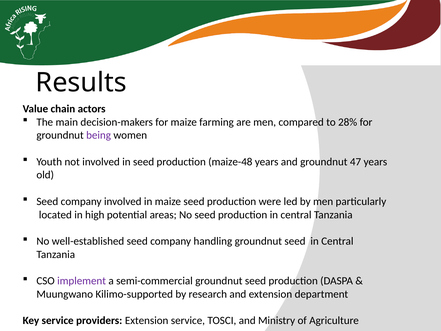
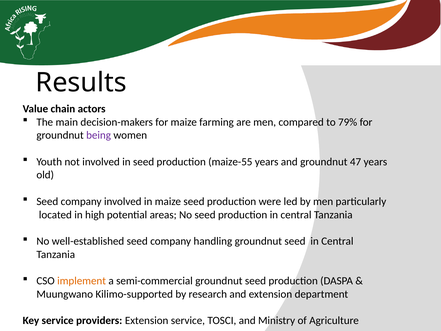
28%: 28% -> 79%
maize-48: maize-48 -> maize-55
implement colour: purple -> orange
